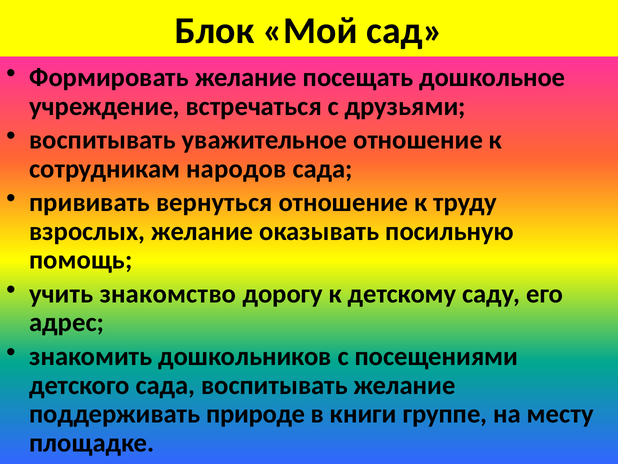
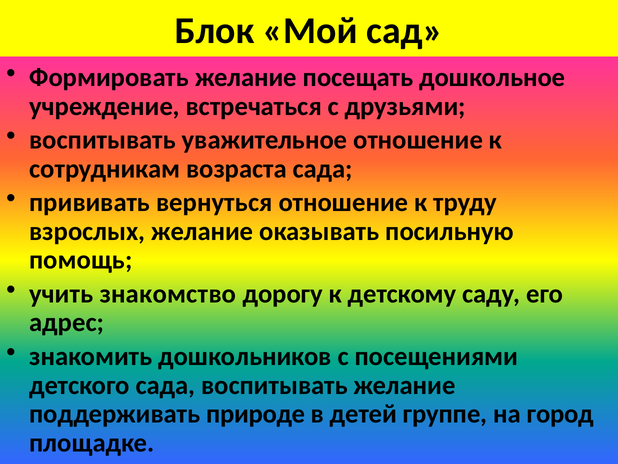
народов: народов -> возраста
книги: книги -> детей
месту: месту -> город
